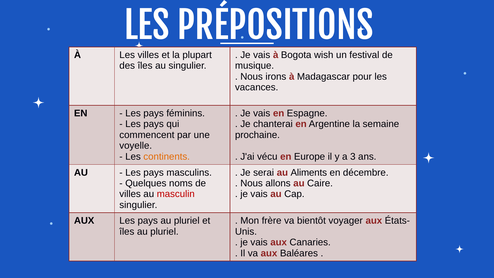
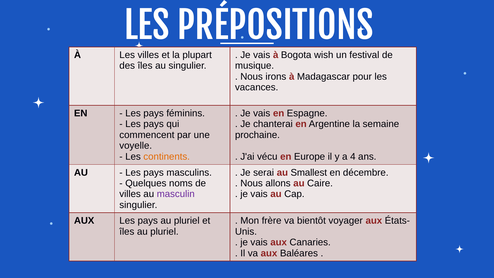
3: 3 -> 4
Aliments: Aliments -> Smallest
masculin colour: red -> purple
